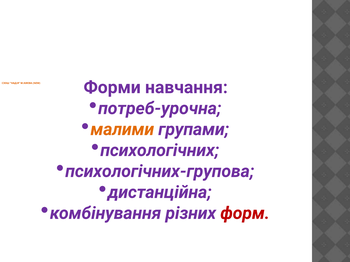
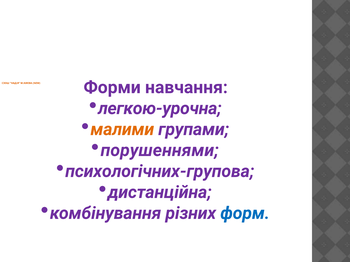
потреб-урочна: потреб-урочна -> легкою-урочна
психологічних: психологічних -> порушеннями
форм colour: red -> blue
